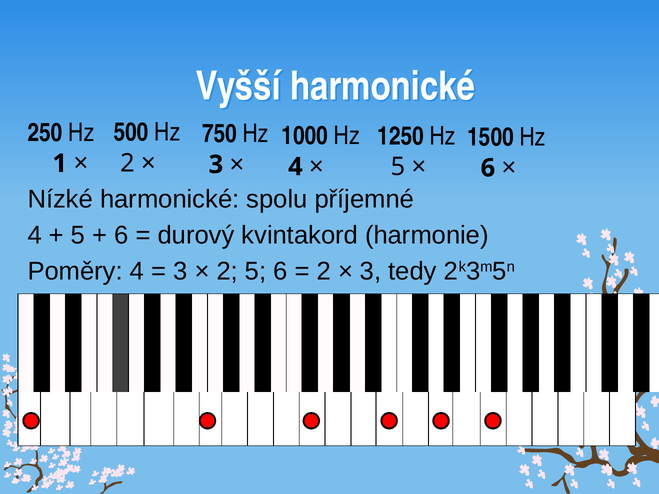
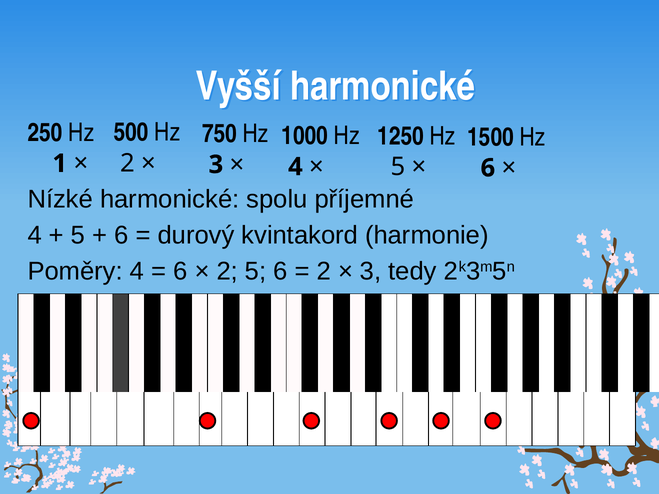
3 at (180, 271): 3 -> 6
